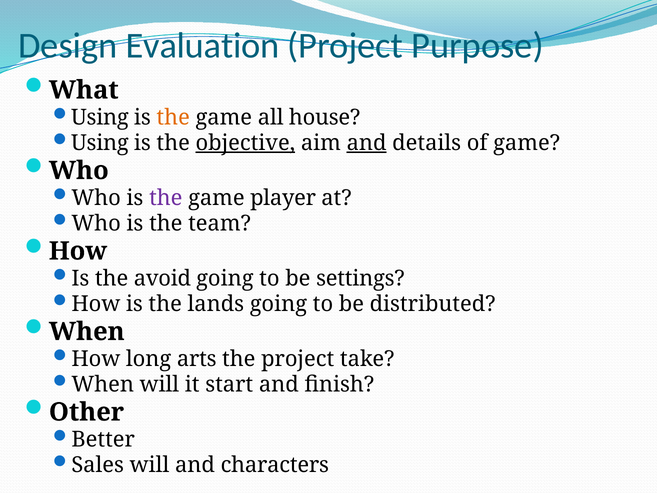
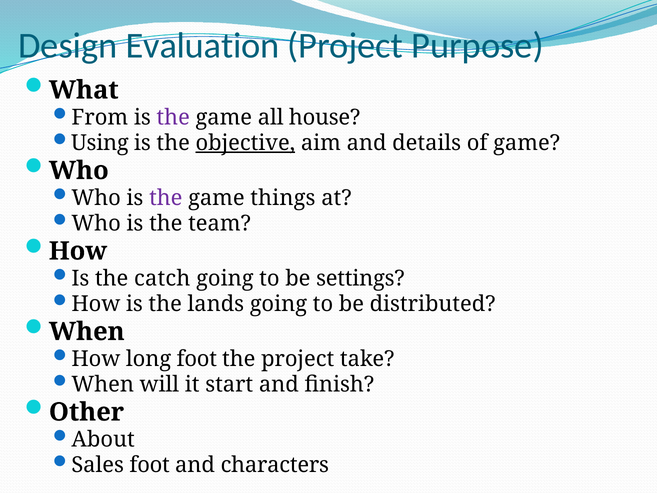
Using at (100, 117): Using -> From
the at (173, 117) colour: orange -> purple
and at (367, 143) underline: present -> none
player: player -> things
avoid: avoid -> catch
long arts: arts -> foot
Better: Better -> About
Sales will: will -> foot
